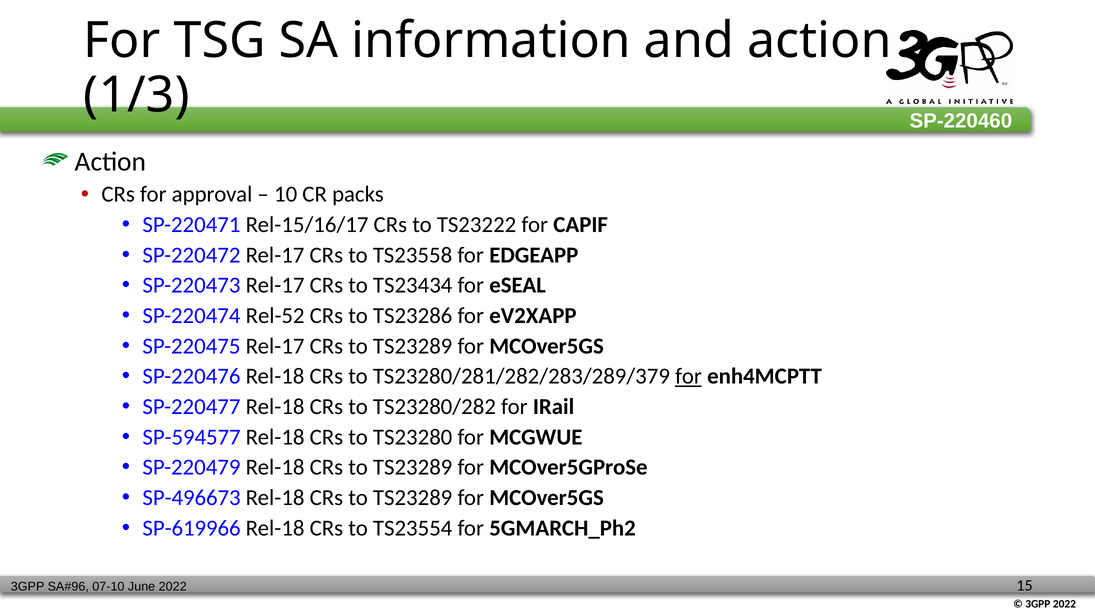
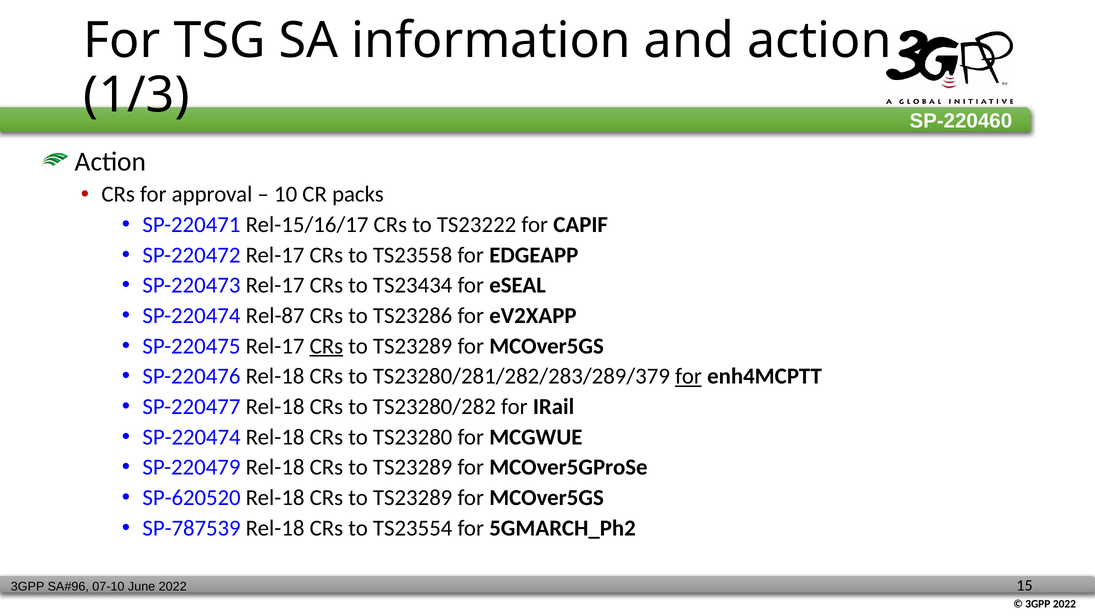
Rel-52: Rel-52 -> Rel-87
CRs at (326, 346) underline: none -> present
SP-594577 at (192, 437): SP-594577 -> SP-220474
SP-496673: SP-496673 -> SP-620520
SP-619966: SP-619966 -> SP-787539
